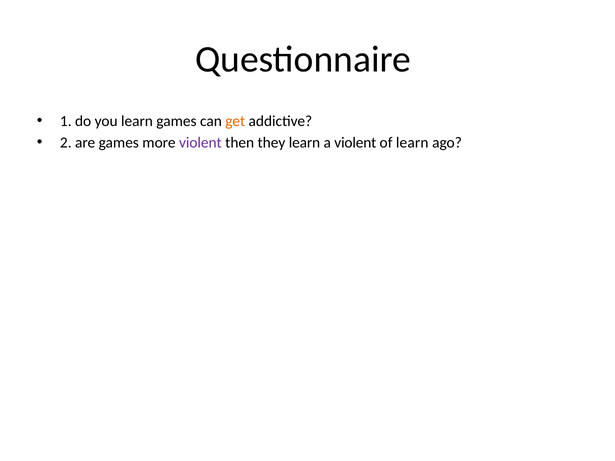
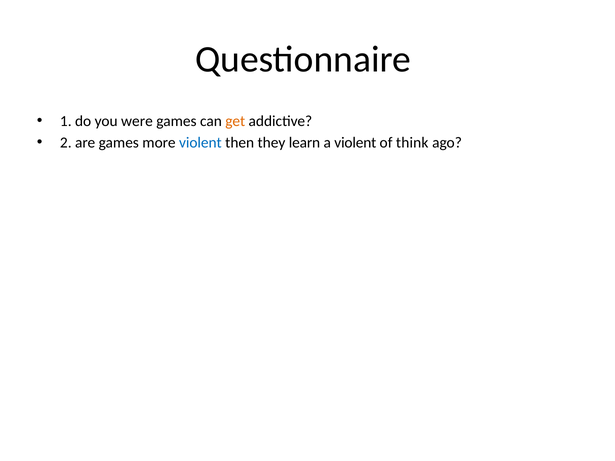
you learn: learn -> were
violent at (200, 143) colour: purple -> blue
of learn: learn -> think
